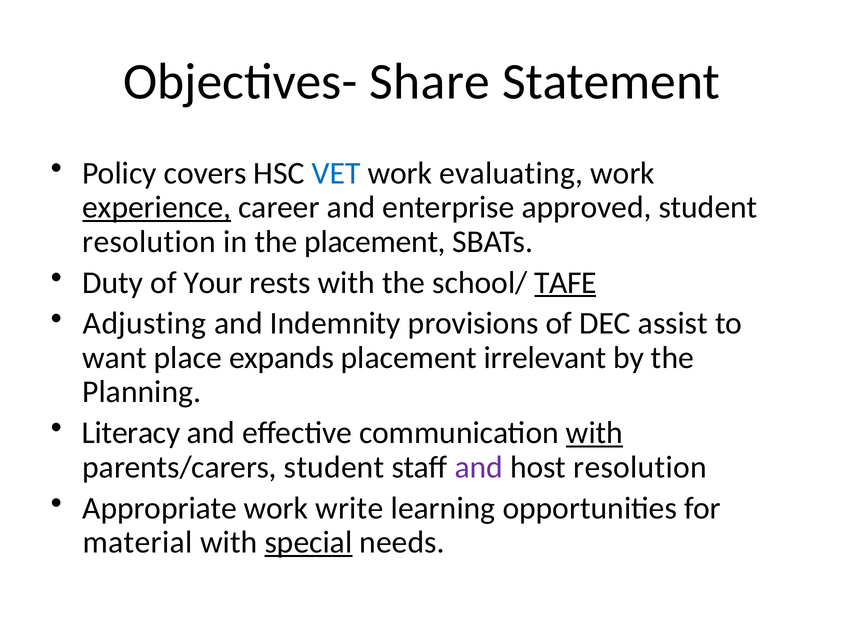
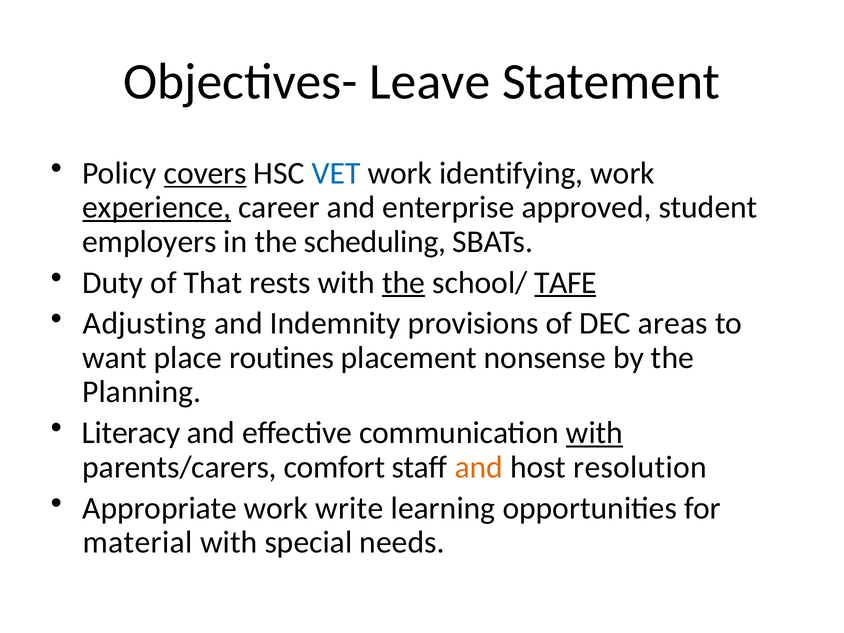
Share: Share -> Leave
covers underline: none -> present
evaluating: evaluating -> identifying
resolution at (149, 242): resolution -> employers
the placement: placement -> scheduling
Your: Your -> That
the at (404, 283) underline: none -> present
assist: assist -> areas
expands: expands -> routines
irrelevant: irrelevant -> nonsense
parents/carers student: student -> comfort
and at (479, 467) colour: purple -> orange
special underline: present -> none
